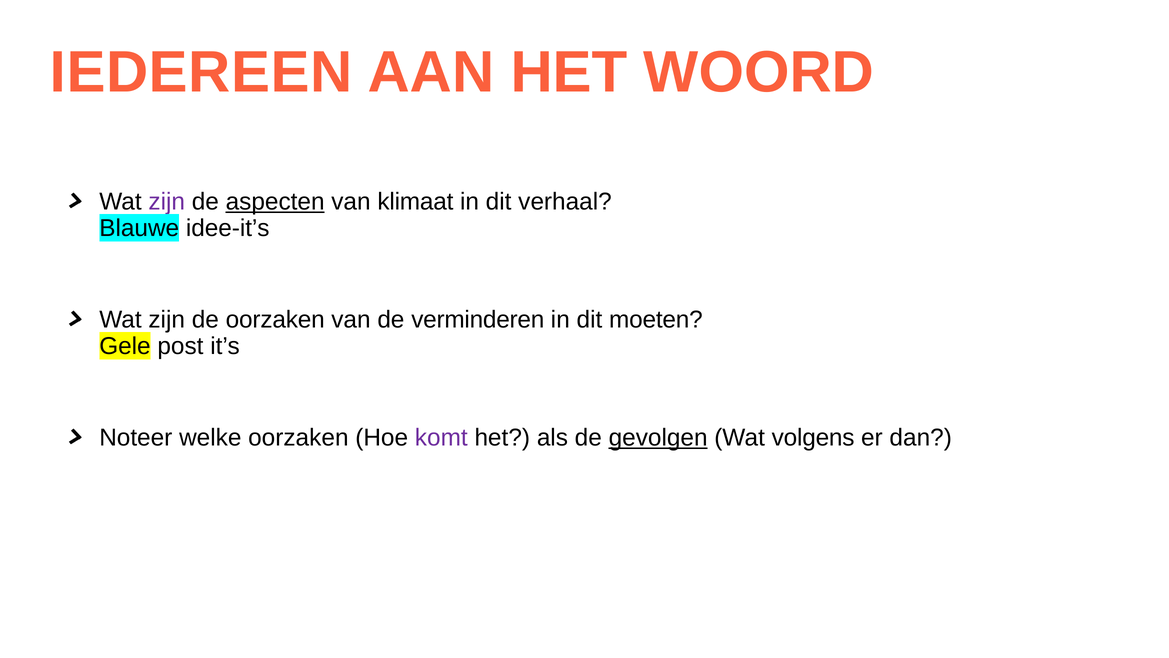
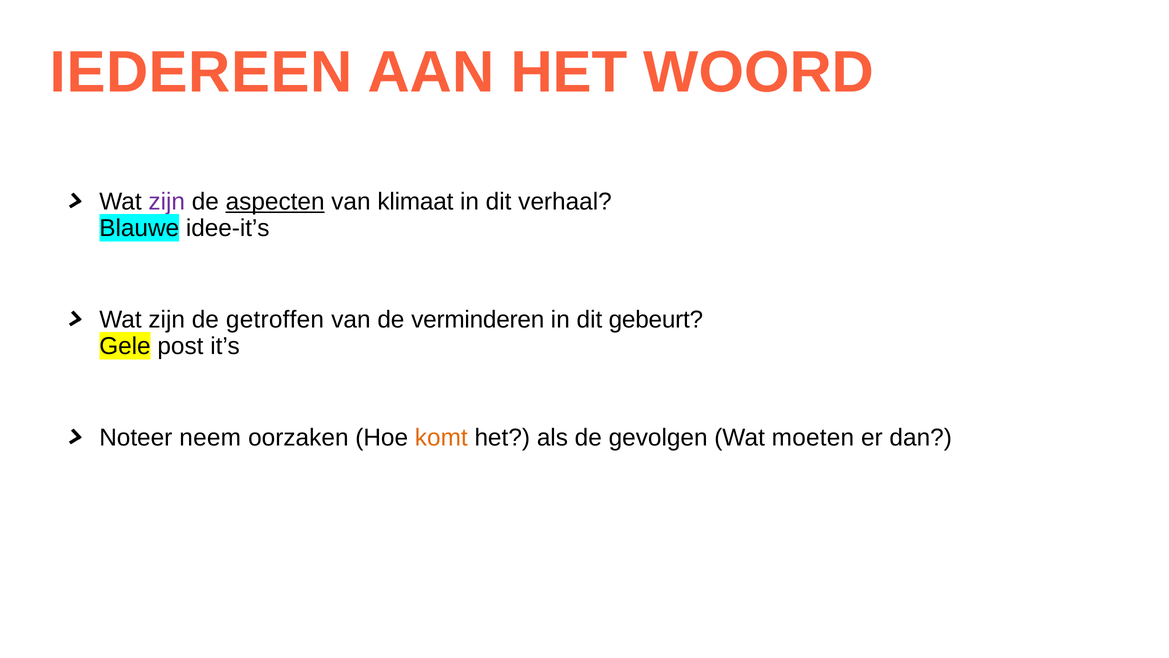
de oorzaken: oorzaken -> getroffen
moeten: moeten -> gebeurt
welke: welke -> neem
komt colour: purple -> orange
gevolgen underline: present -> none
volgens: volgens -> moeten
